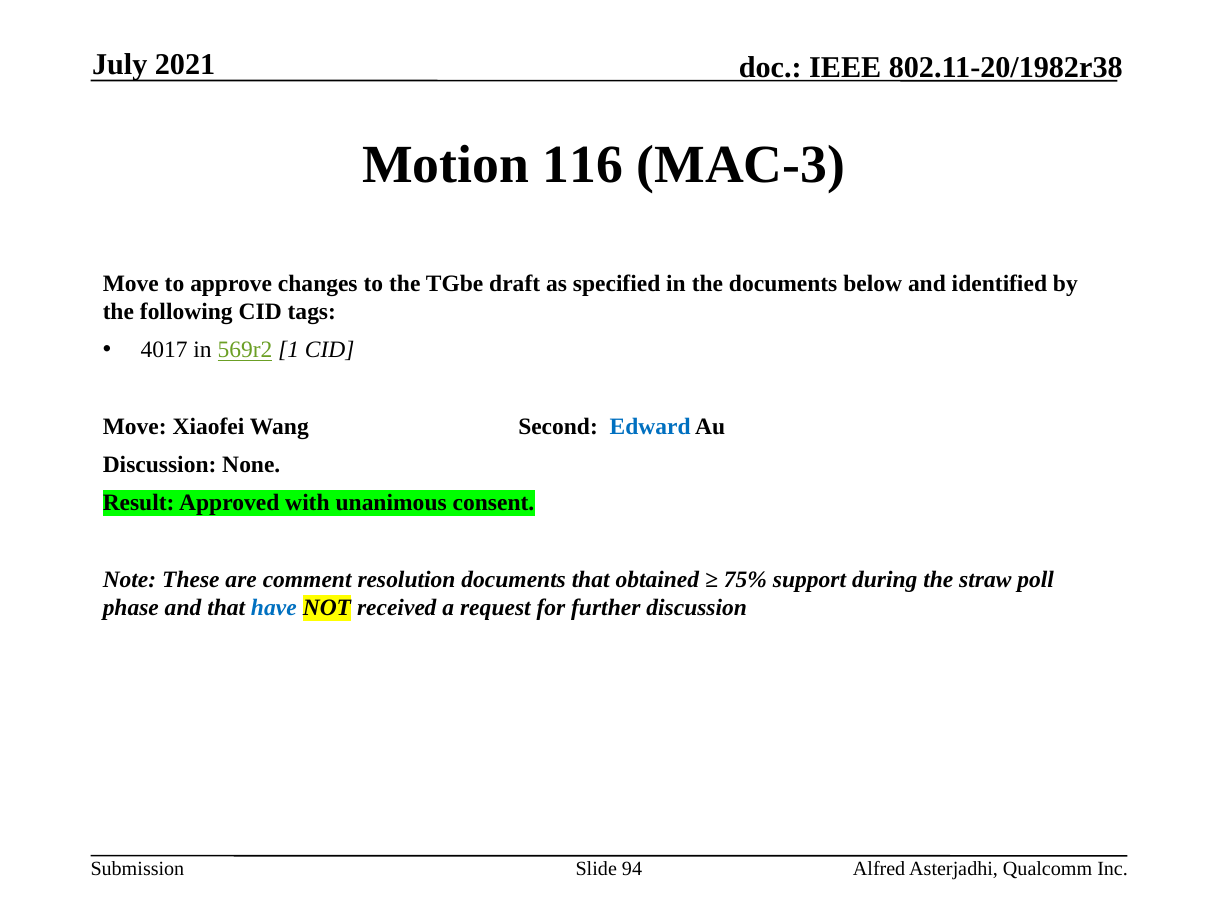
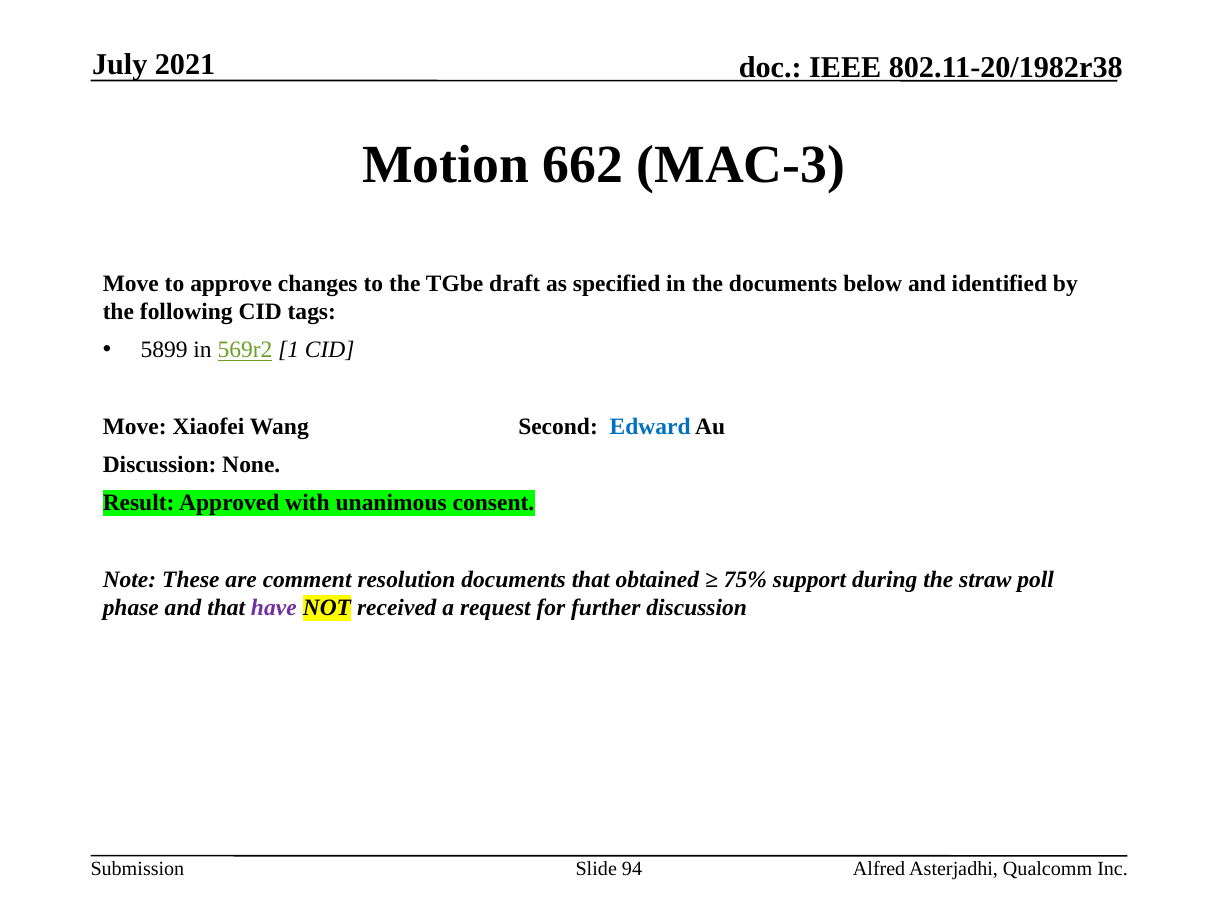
116: 116 -> 662
4017: 4017 -> 5899
have colour: blue -> purple
